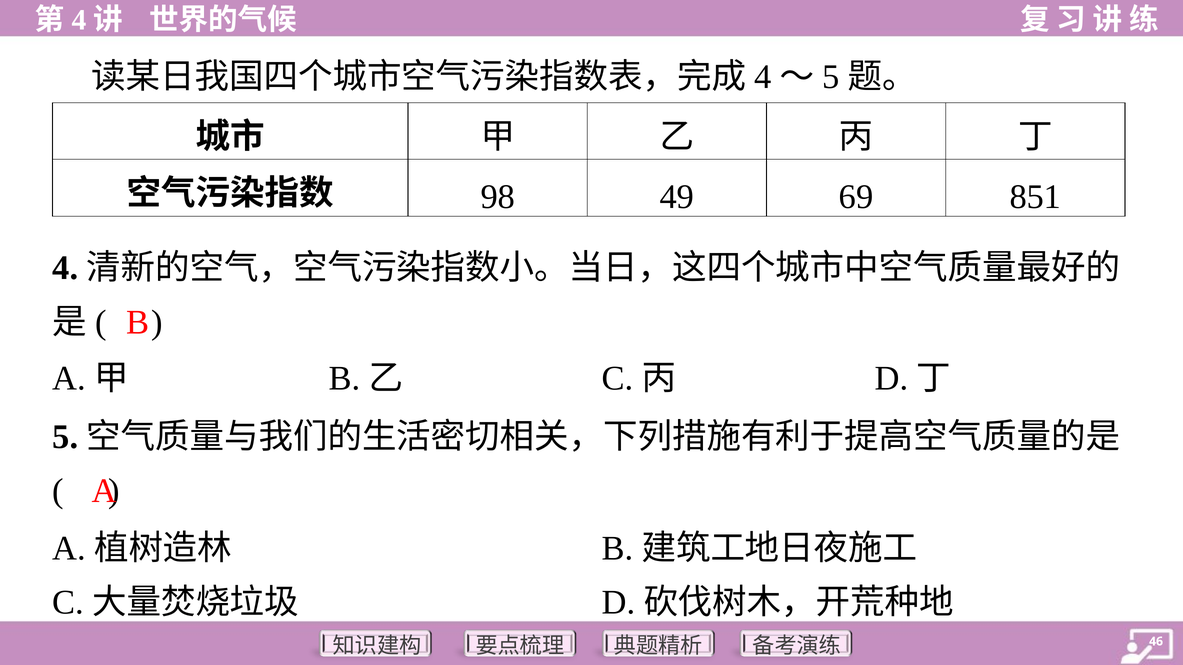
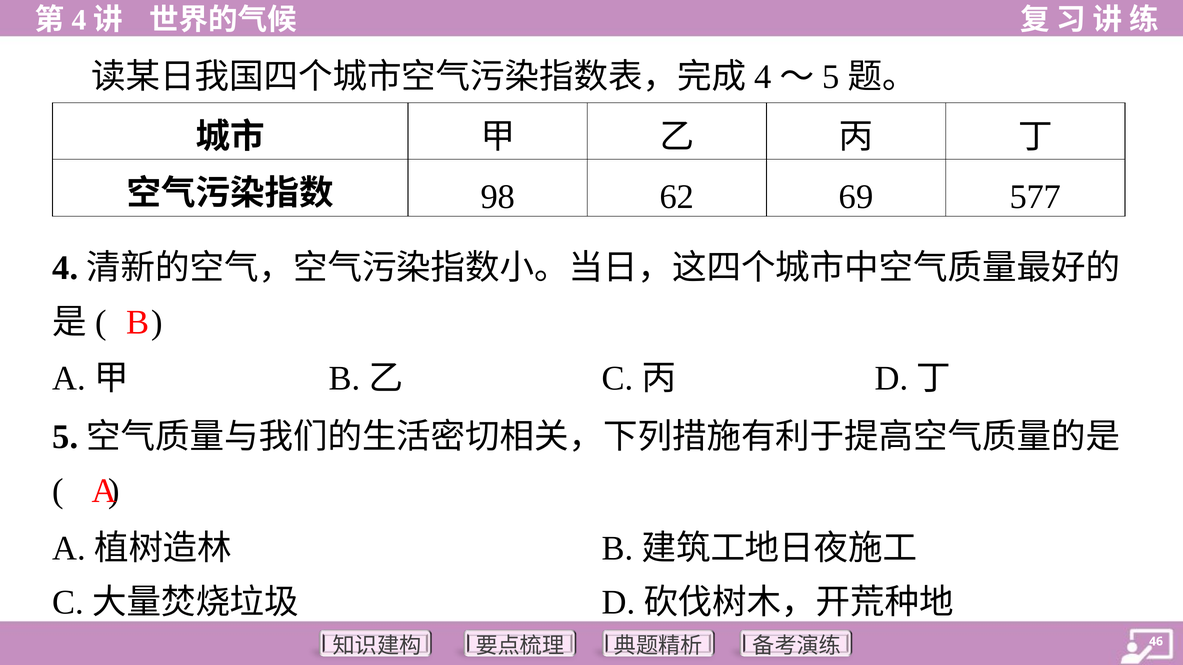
49: 49 -> 62
851: 851 -> 577
